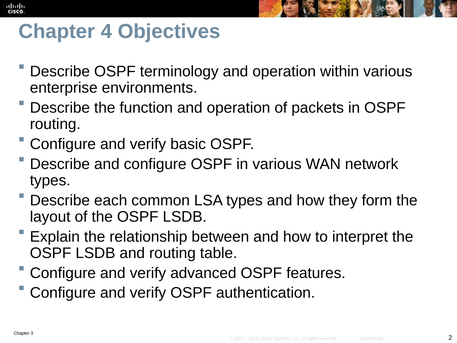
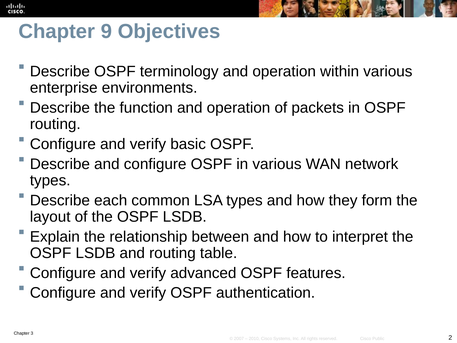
4: 4 -> 9
